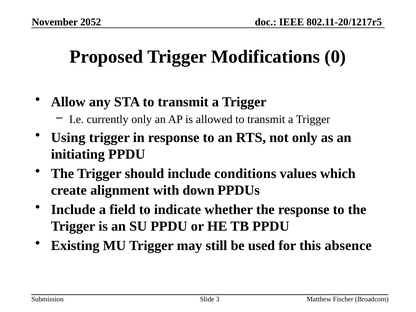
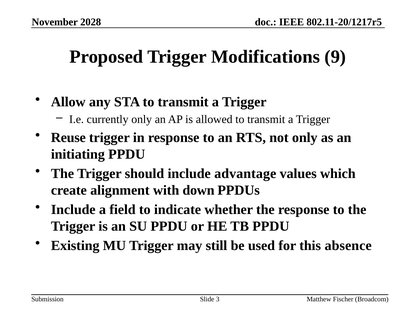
2052: 2052 -> 2028
0: 0 -> 9
Using: Using -> Reuse
conditions: conditions -> advantage
